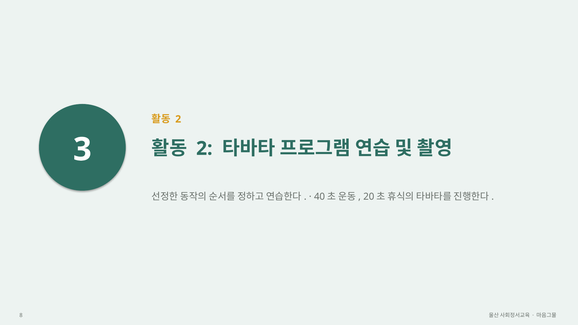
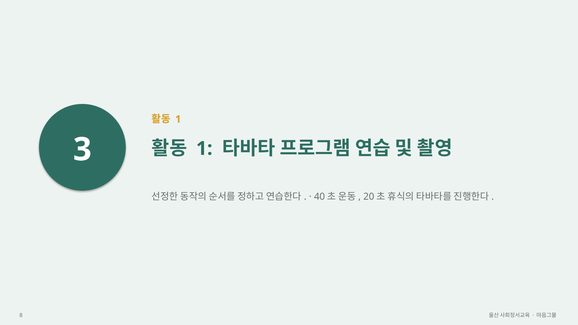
2 at (178, 119): 2 -> 1
2 at (204, 149): 2 -> 1
